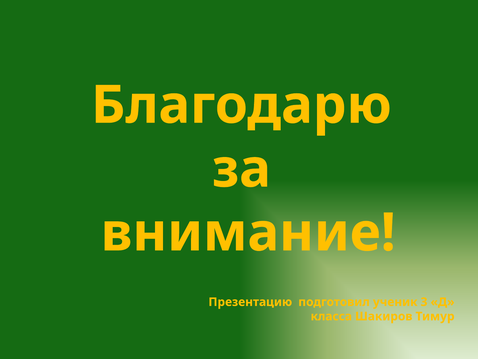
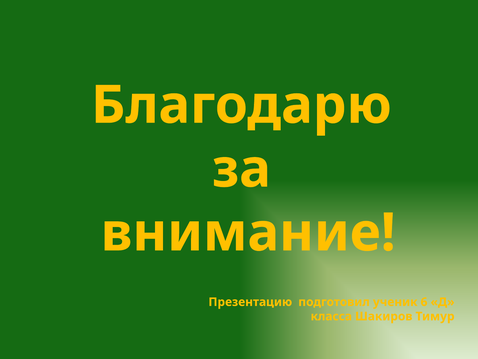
3: 3 -> 6
